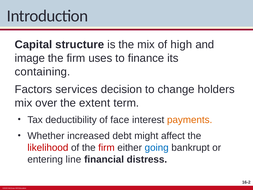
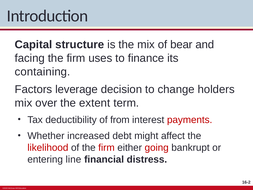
high: high -> bear
image: image -> facing
services: services -> leverage
face: face -> from
payments colour: orange -> red
going colour: blue -> red
